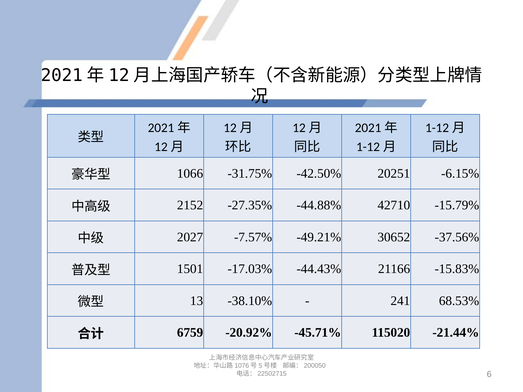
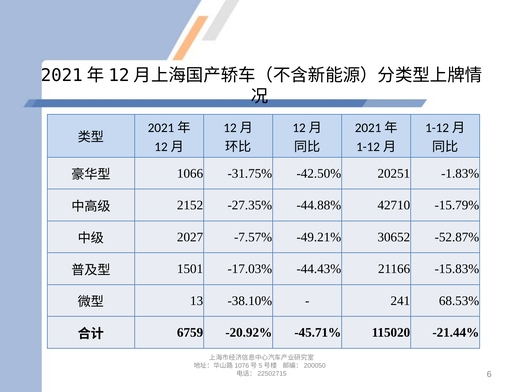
-6.15%: -6.15% -> -1.83%
-37.56%: -37.56% -> -52.87%
